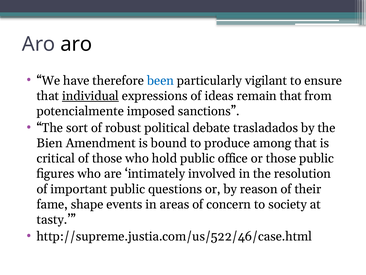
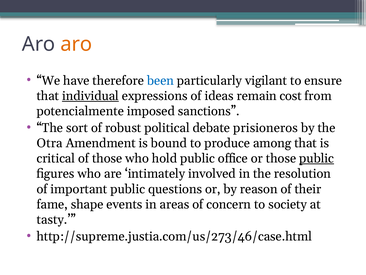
aro at (76, 44) colour: black -> orange
remain that: that -> cost
trasladados: trasladados -> prisioneros
Bien: Bien -> Otra
public at (317, 158) underline: none -> present
http://supreme.justia.com/us/522/46/case.html: http://supreme.justia.com/us/522/46/case.html -> http://supreme.justia.com/us/273/46/case.html
